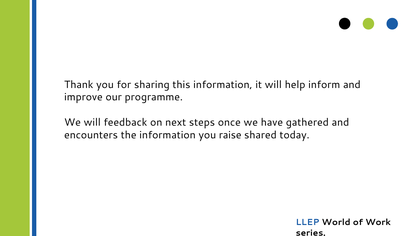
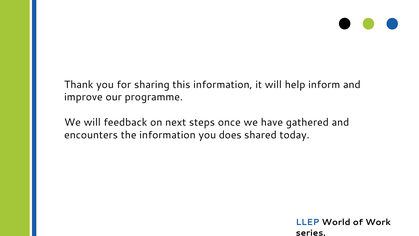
raise: raise -> does
